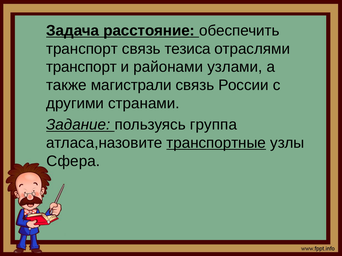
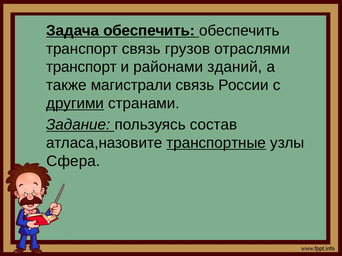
Задача расстояние: расстояние -> обеспечить
тезиса: тезиса -> грузов
узлами: узлами -> зданий
другими underline: none -> present
группа: группа -> состав
